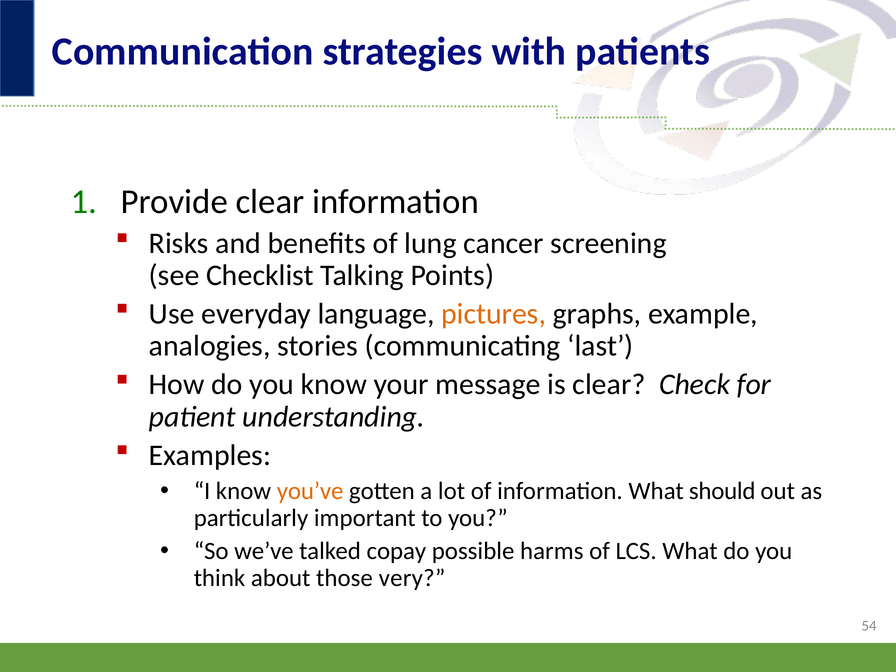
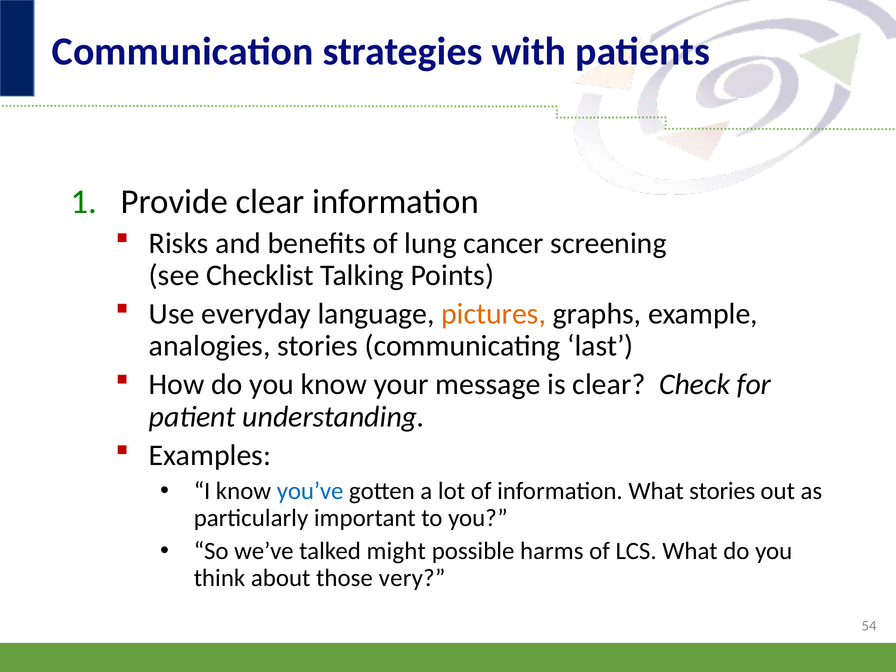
you’ve colour: orange -> blue
What should: should -> stories
copay: copay -> might
